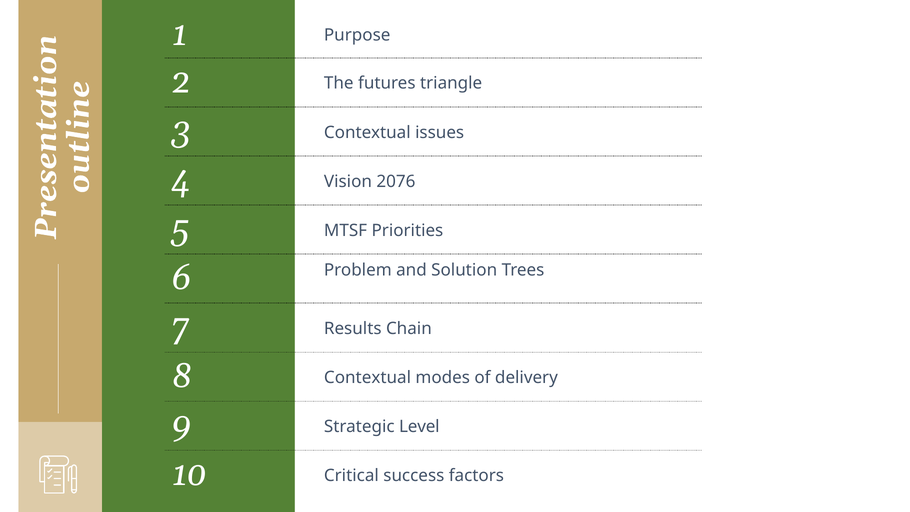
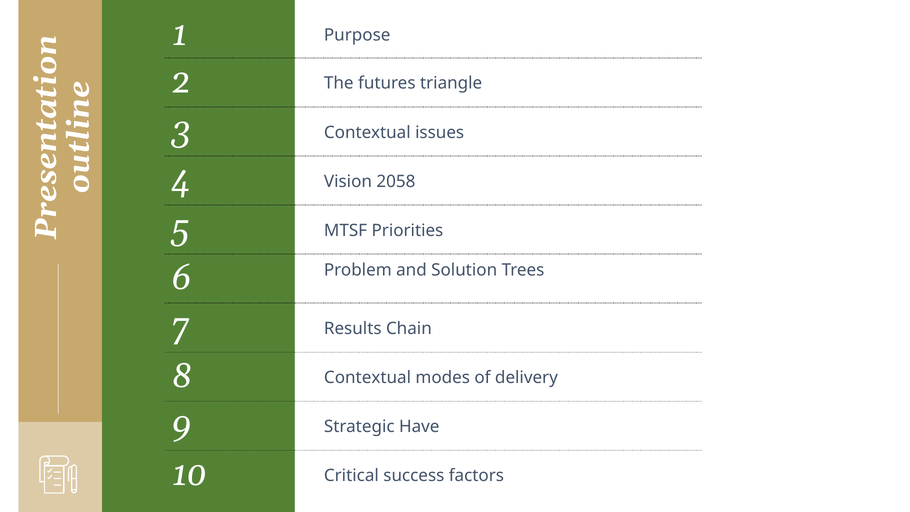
2076: 2076 -> 2058
Level: Level -> Have
